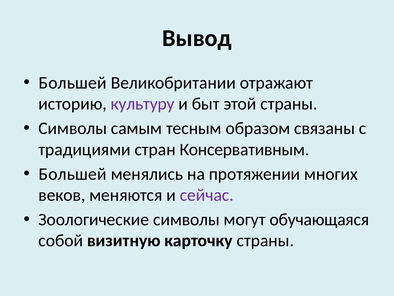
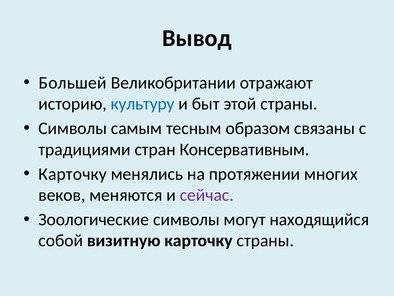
культуру colour: purple -> blue
Большей at (73, 174): Большей -> Карточку
обучающаяся: обучающаяся -> находящийся
